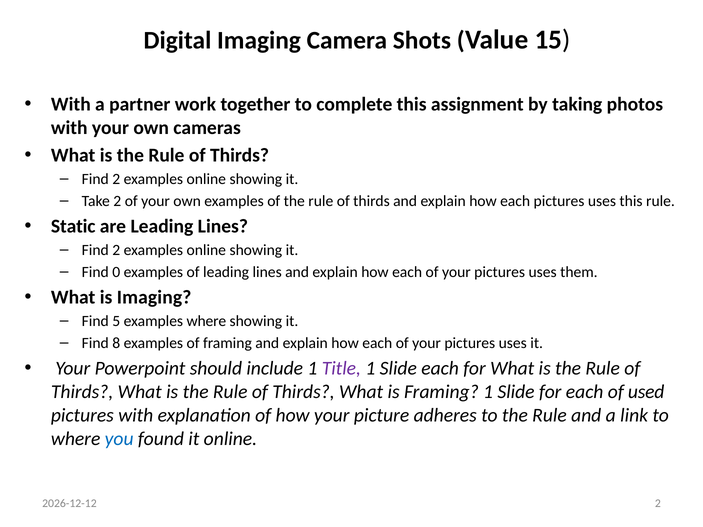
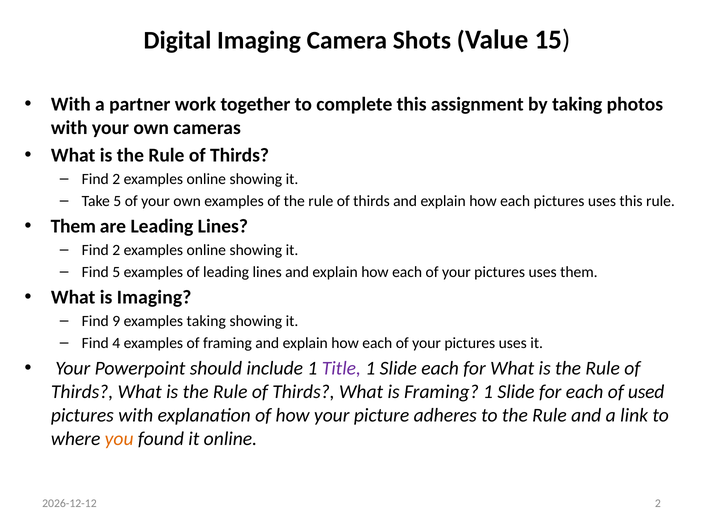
Take 2: 2 -> 5
Static at (73, 226): Static -> Them
Find 0: 0 -> 5
5: 5 -> 9
examples where: where -> taking
8: 8 -> 4
you colour: blue -> orange
